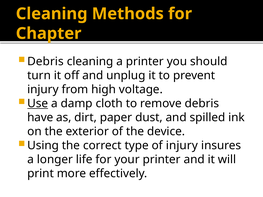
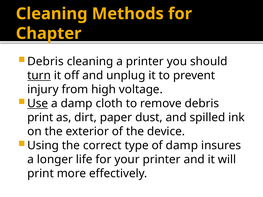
turn underline: none -> present
have at (40, 118): have -> print
of injury: injury -> damp
